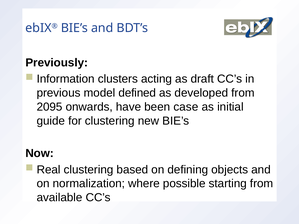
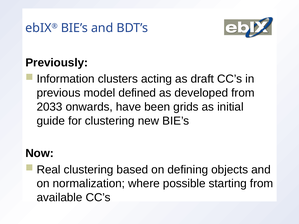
2095: 2095 -> 2033
case: case -> grids
